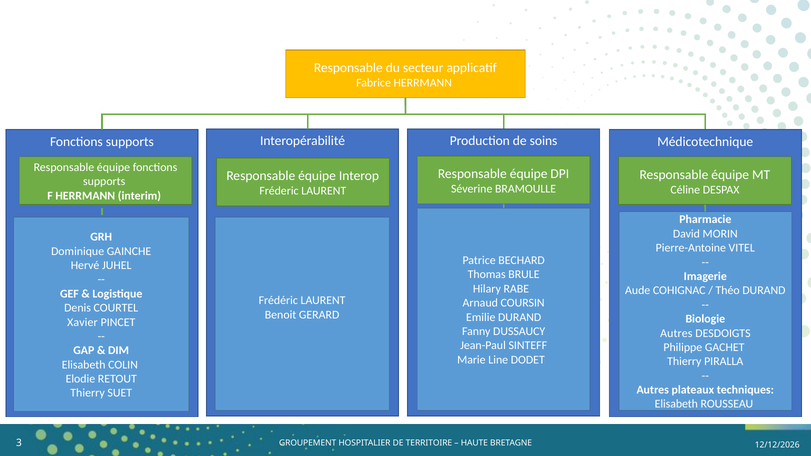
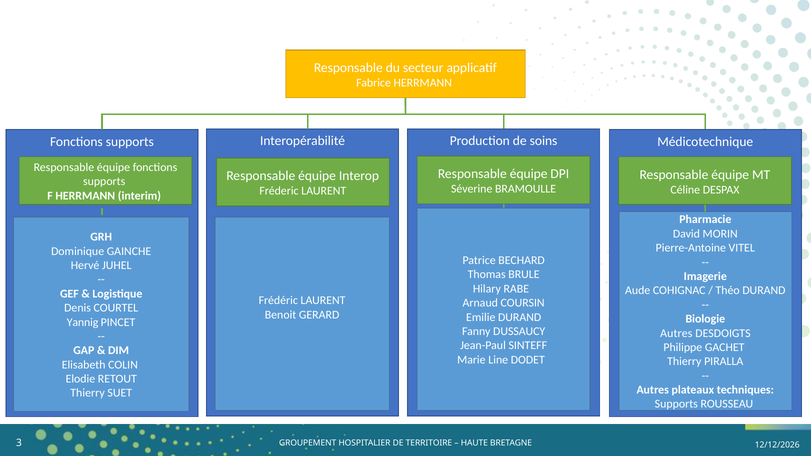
Xavier: Xavier -> Yannig
Elisabeth at (676, 404): Elisabeth -> Supports
